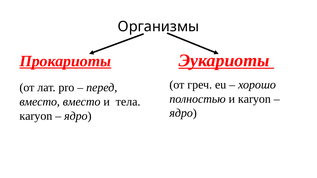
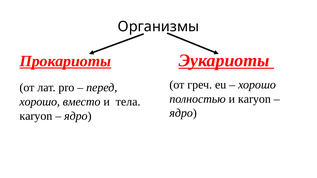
вместо at (40, 102): вместо -> хорошо
